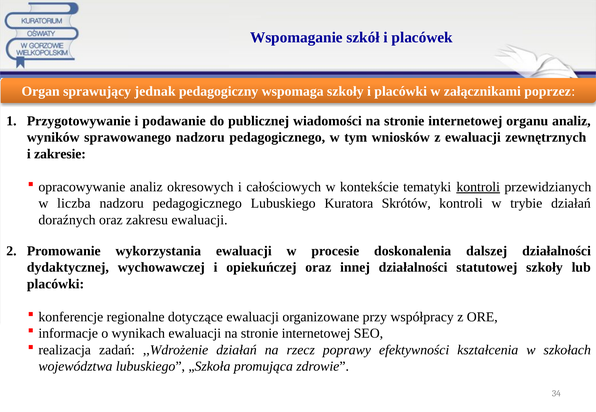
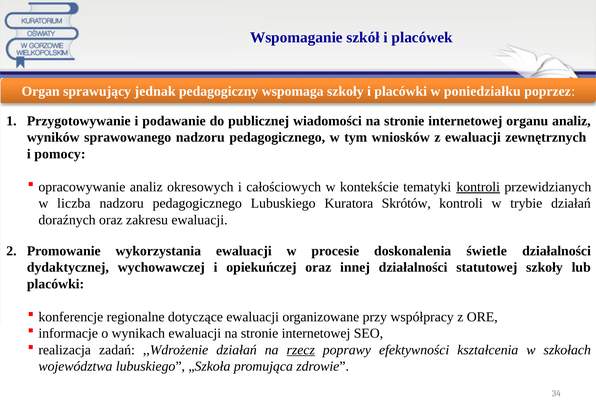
załącznikami: załącznikami -> poniedziałku
zakresie: zakresie -> pomocy
dalszej: dalszej -> świetle
rzecz underline: none -> present
